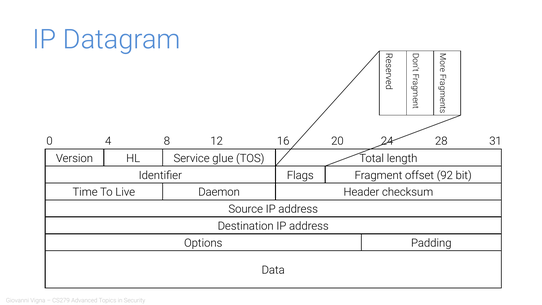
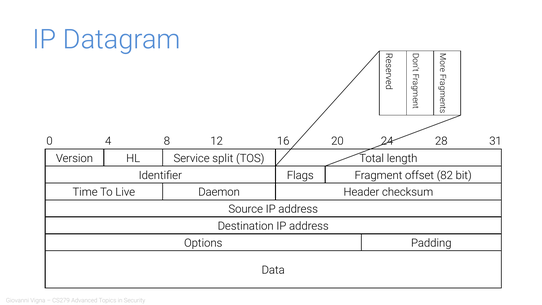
glue: glue -> split
92: 92 -> 82
